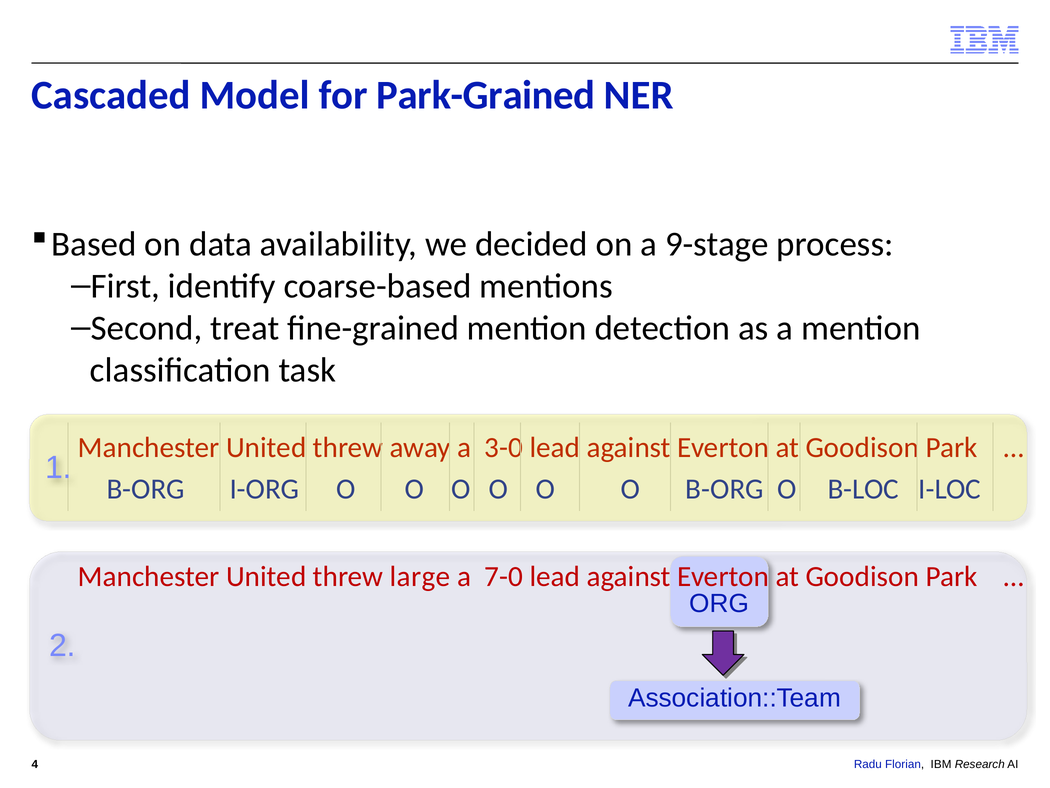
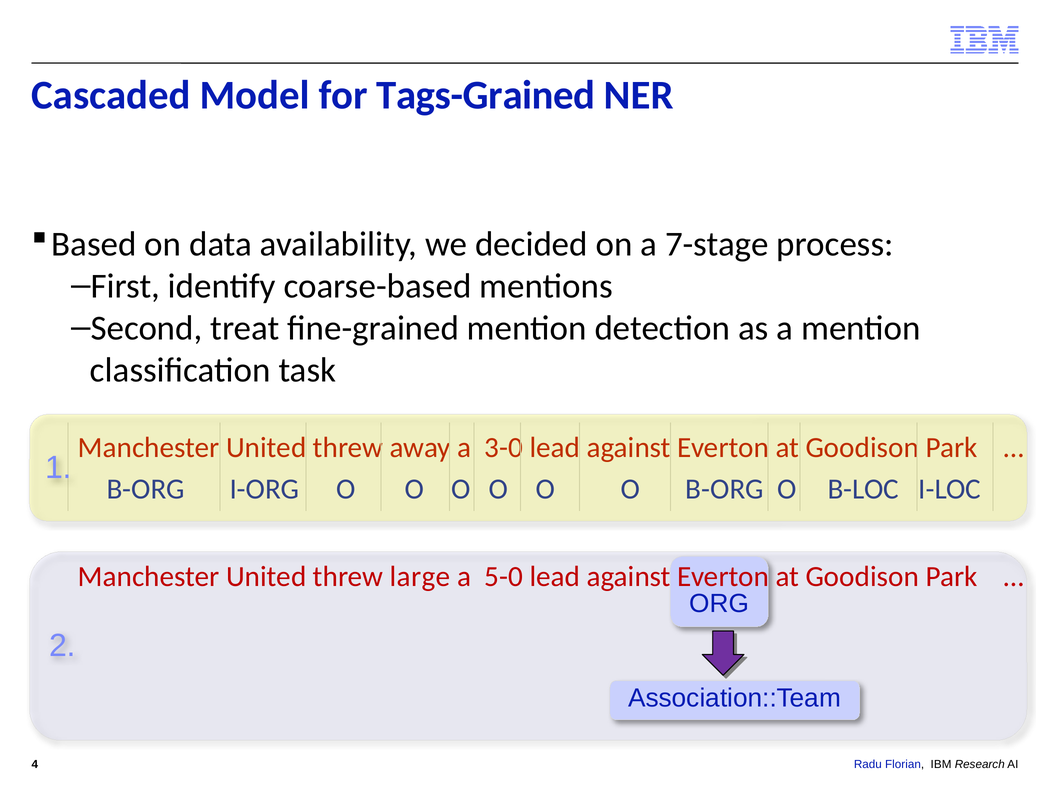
Park-Grained: Park-Grained -> Tags-Grained
9-stage: 9-stage -> 7-stage
7-0: 7-0 -> 5-0
